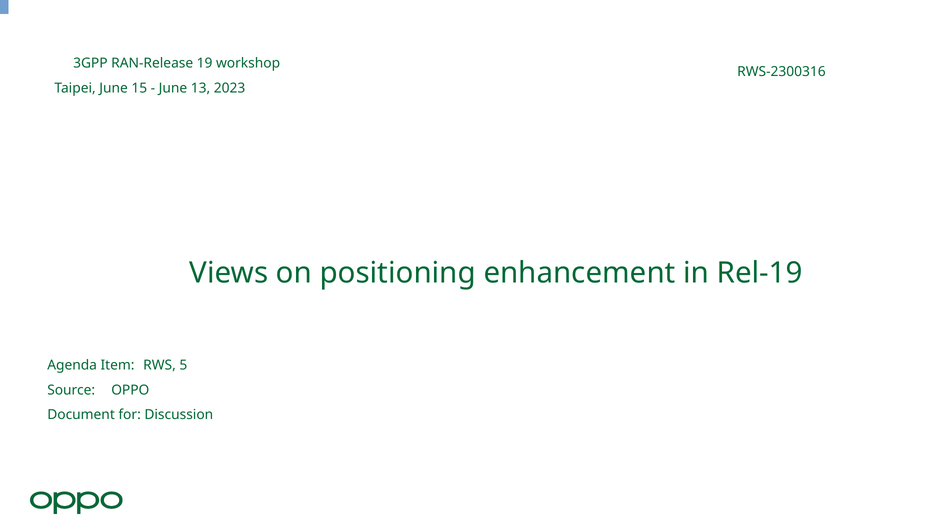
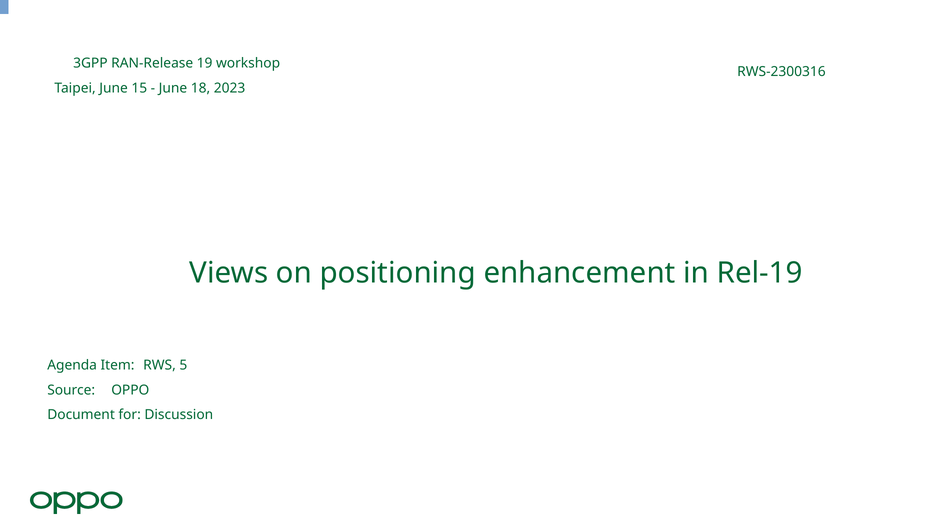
13: 13 -> 18
